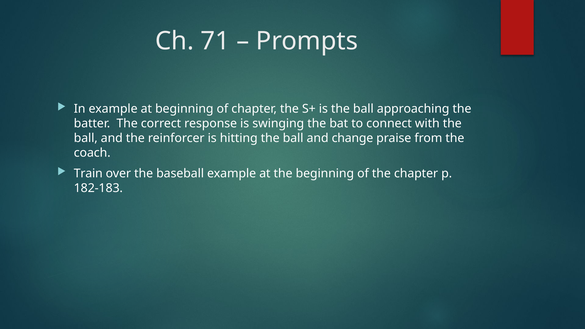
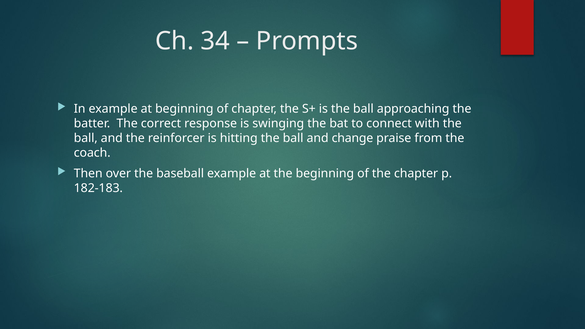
71: 71 -> 34
Train: Train -> Then
